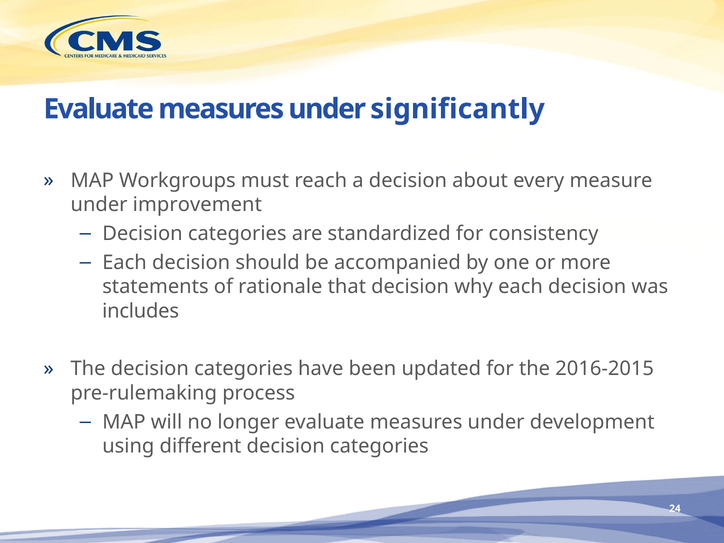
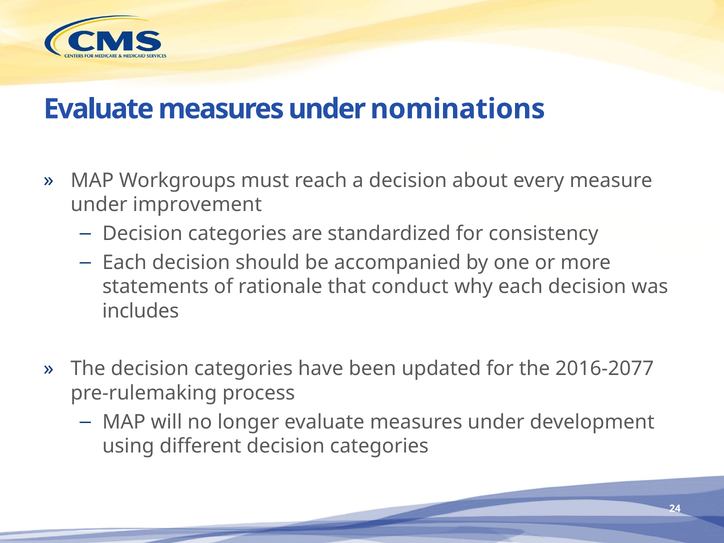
significantly: significantly -> nominations
that decision: decision -> conduct
2016-2015: 2016-2015 -> 2016-2077
